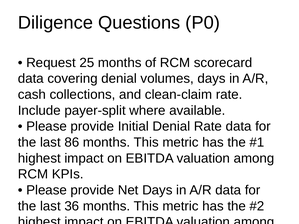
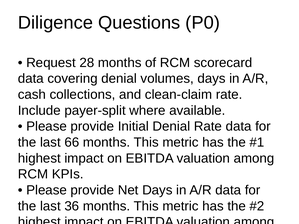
25: 25 -> 28
86: 86 -> 66
